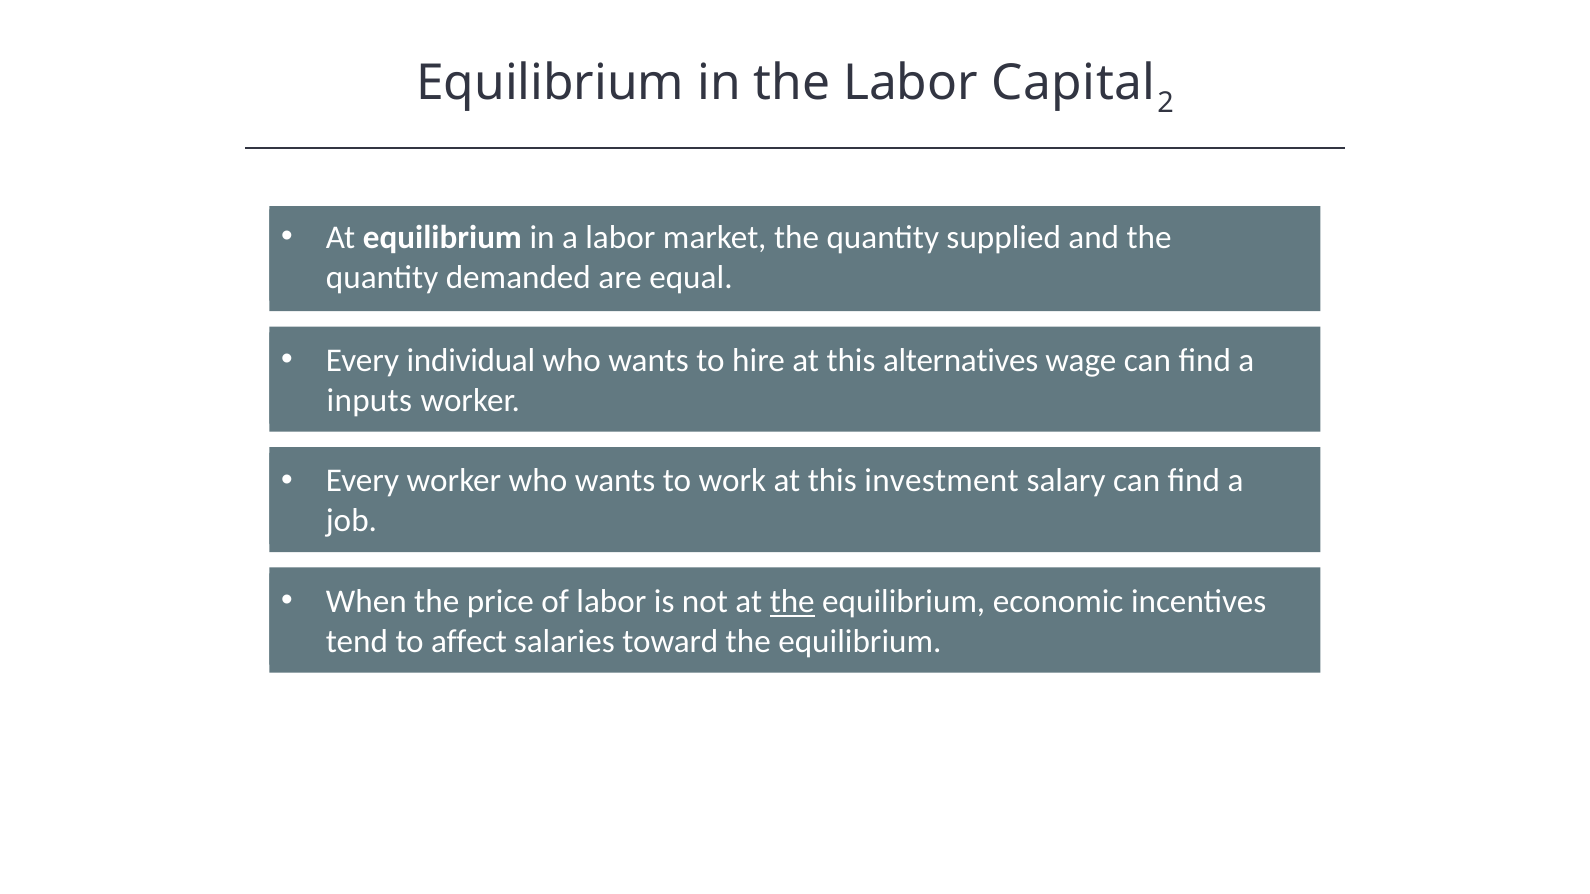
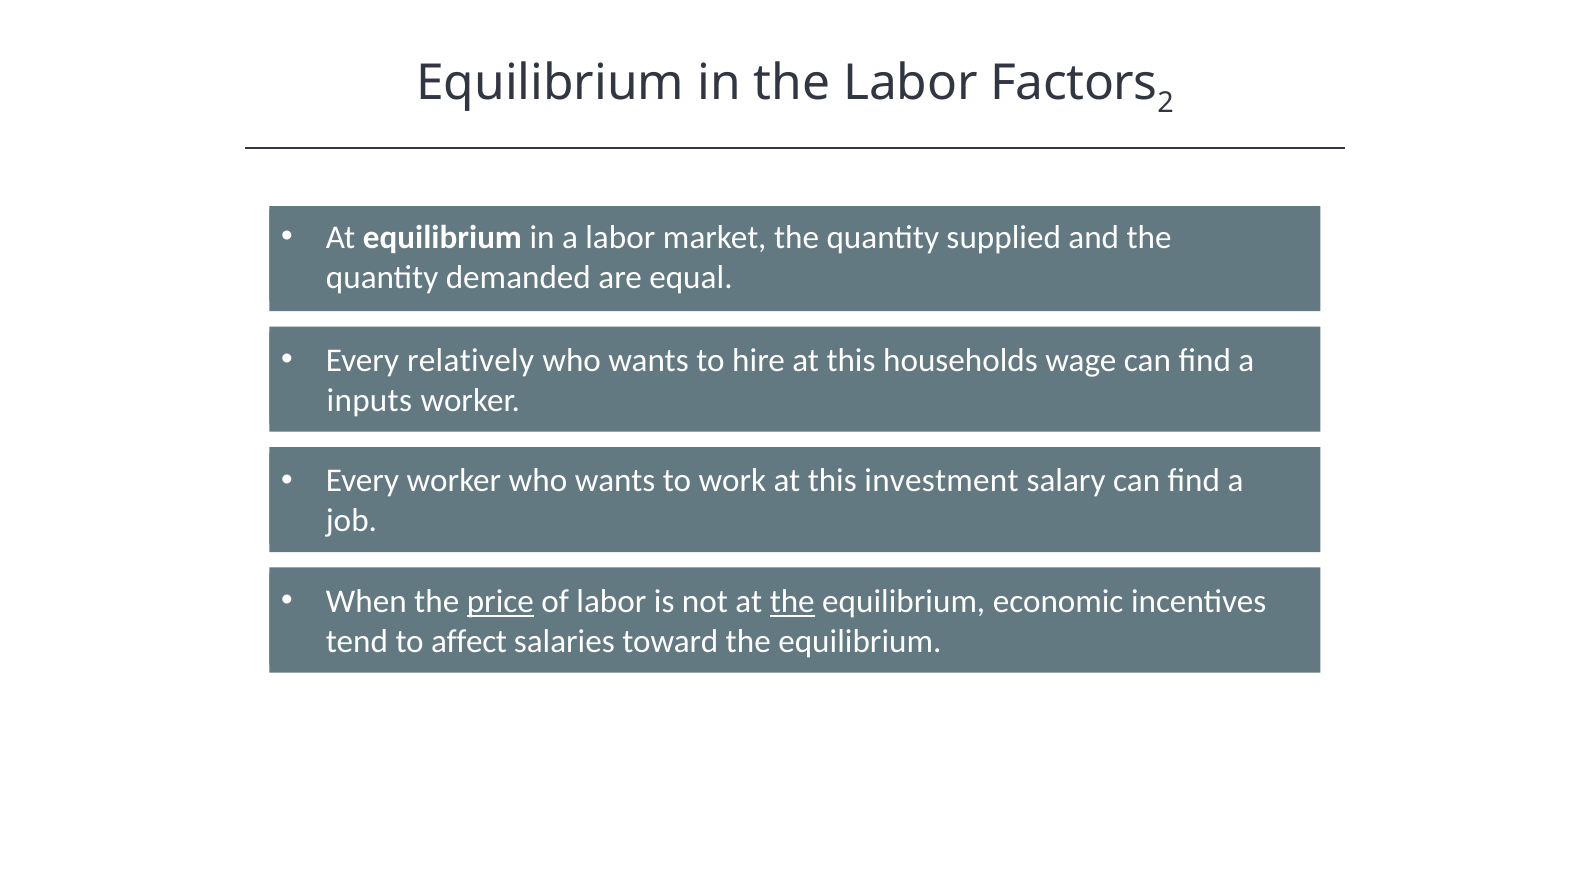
Capital: Capital -> Factors
individual: individual -> relatively
alternatives: alternatives -> households
price underline: none -> present
